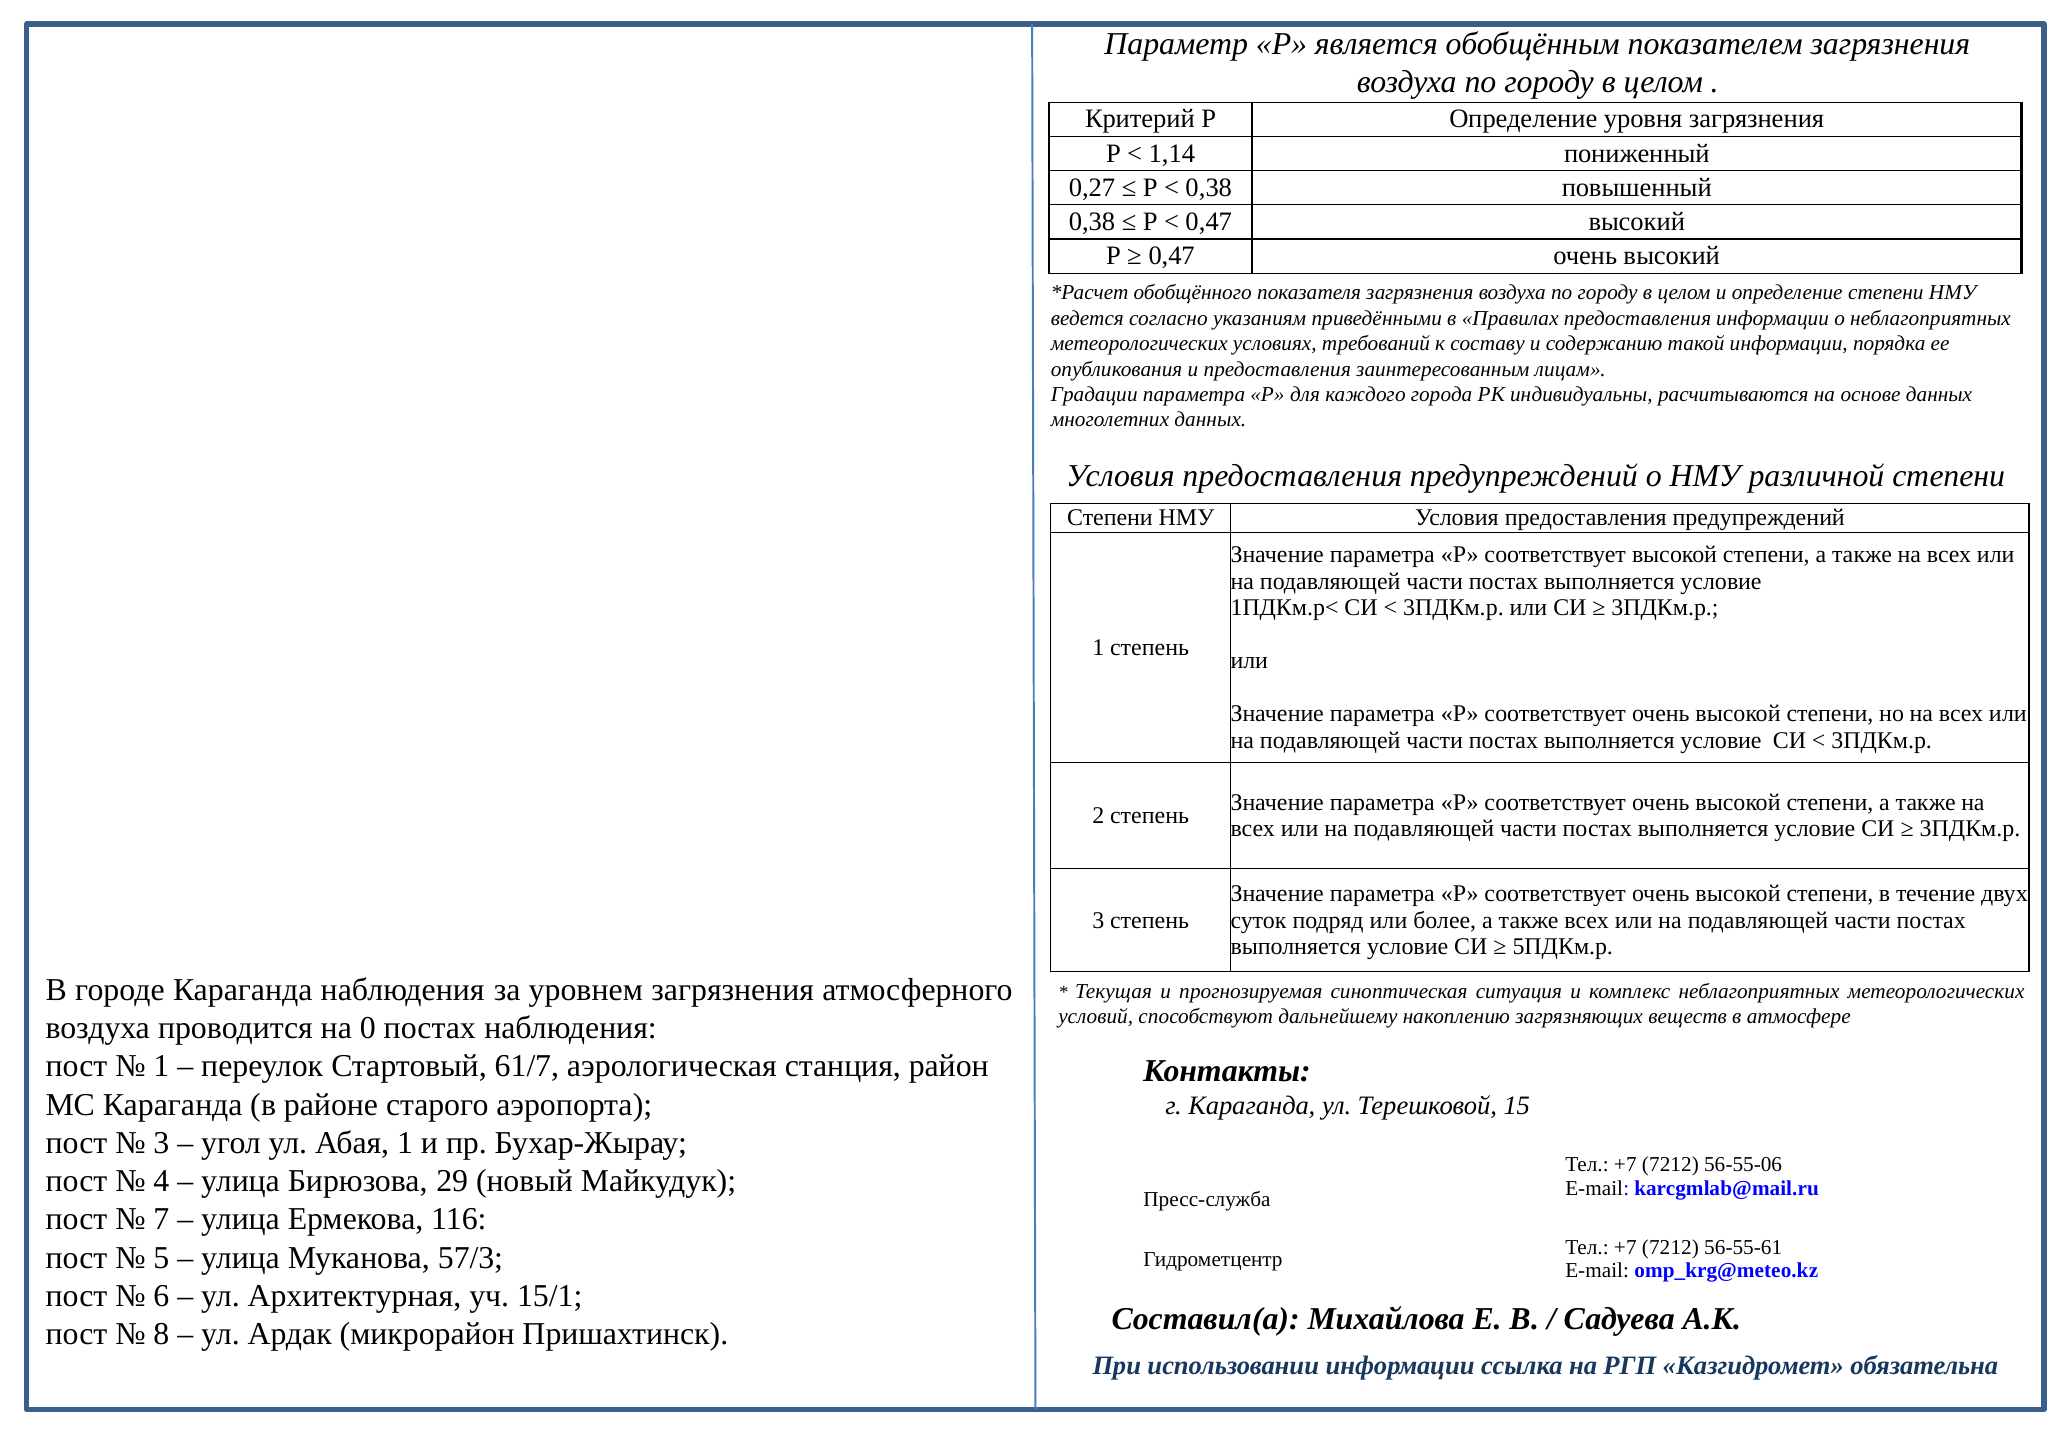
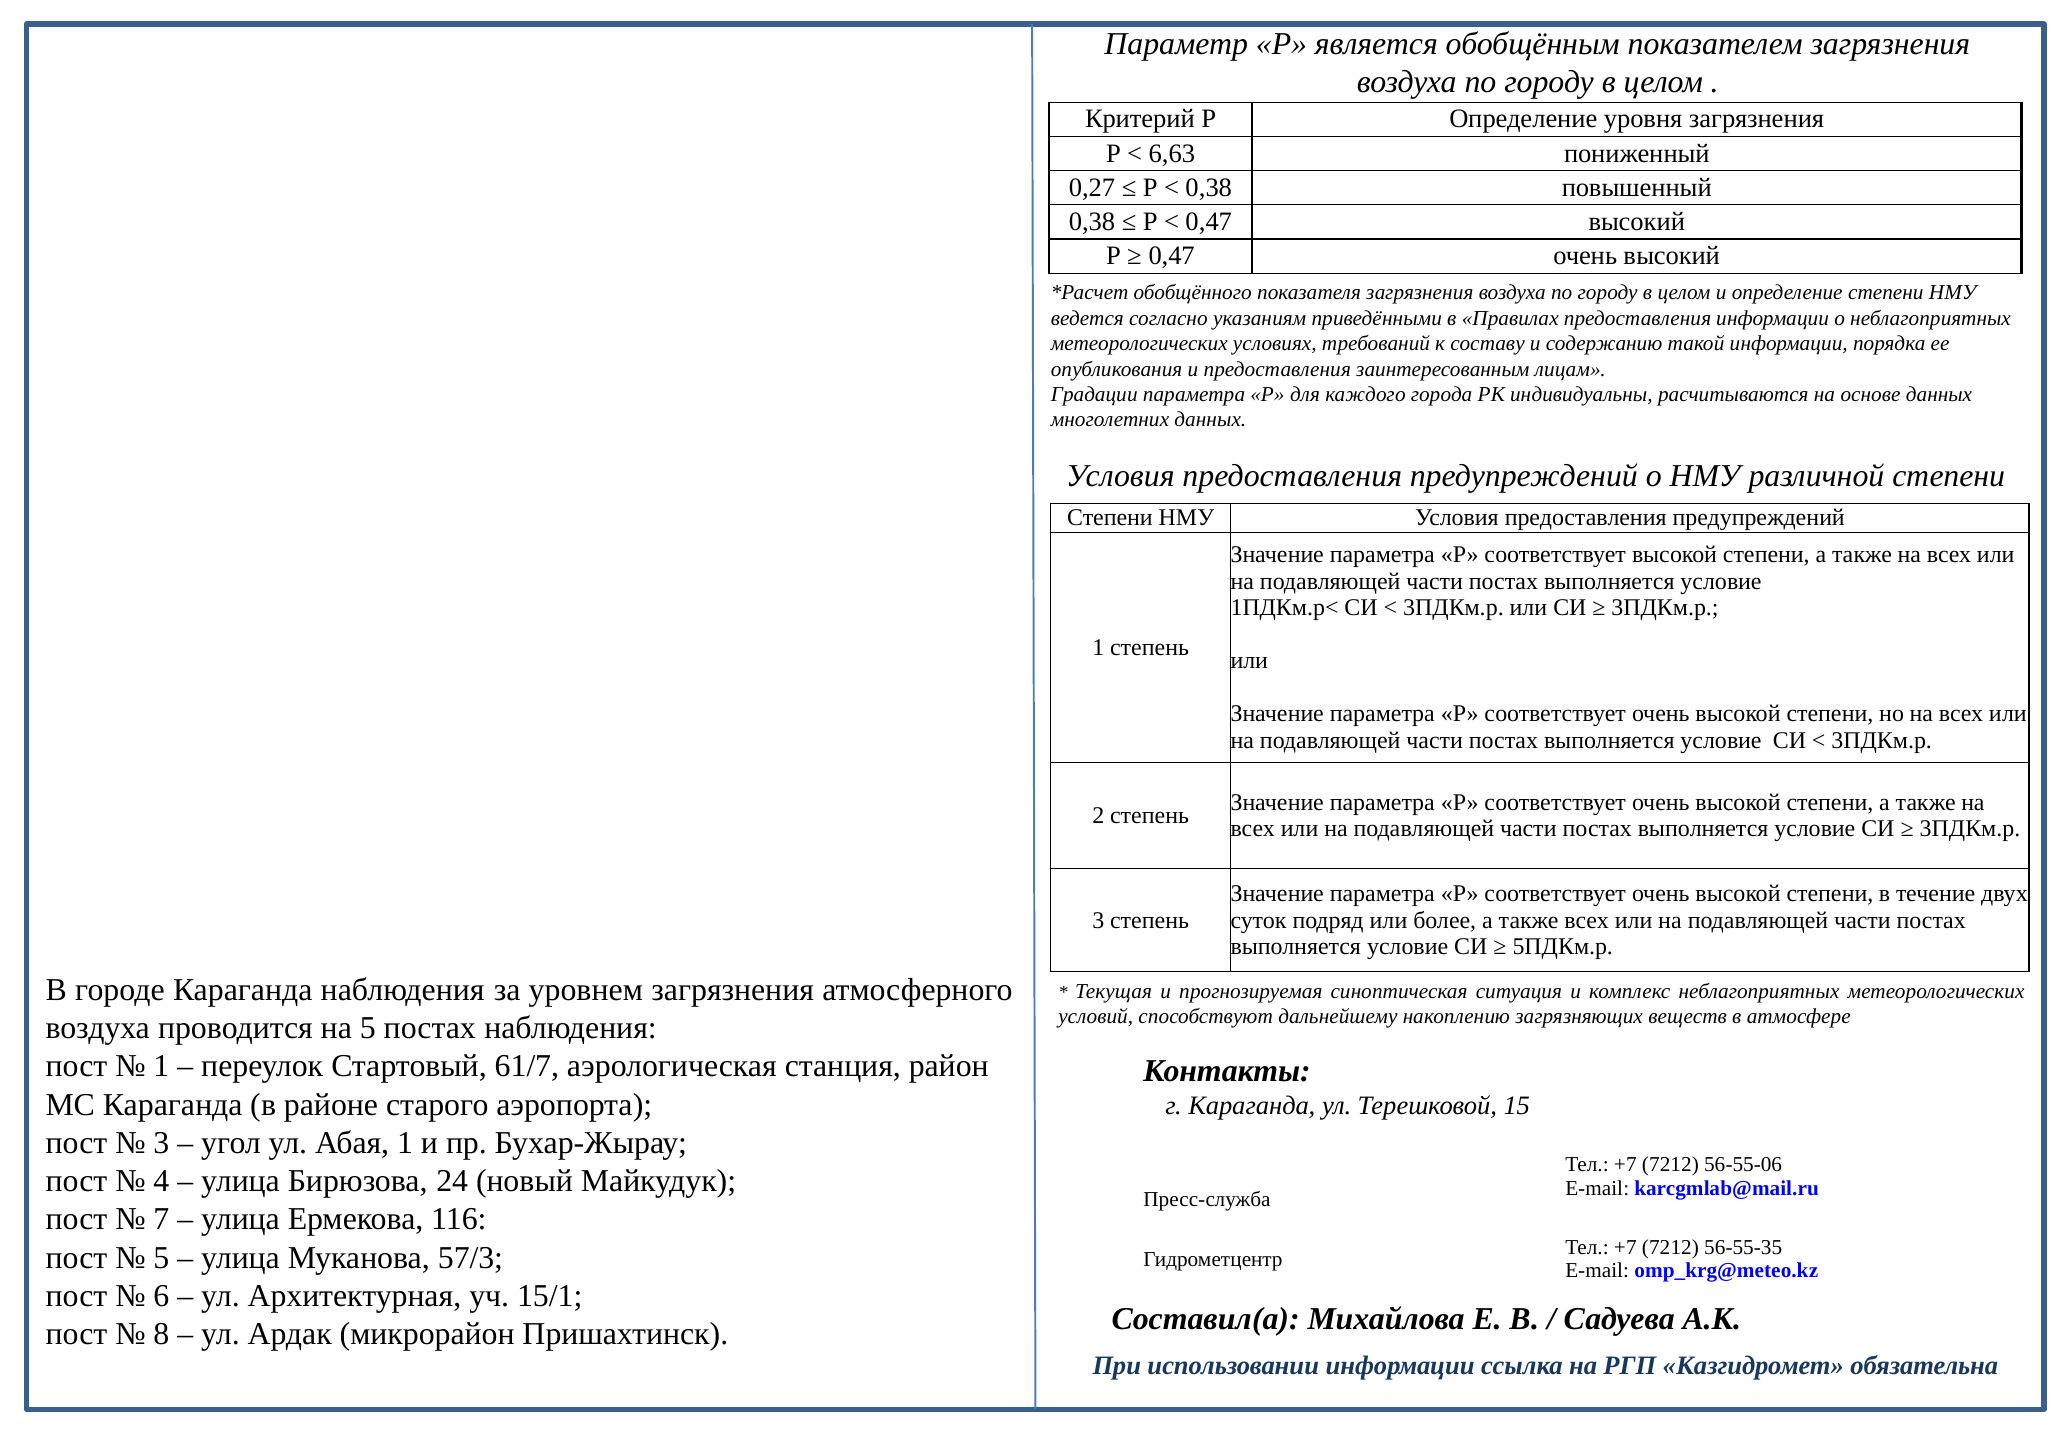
1,14: 1,14 -> 6,63
на 0: 0 -> 5
29: 29 -> 24
56-55-61: 56-55-61 -> 56-55-35
